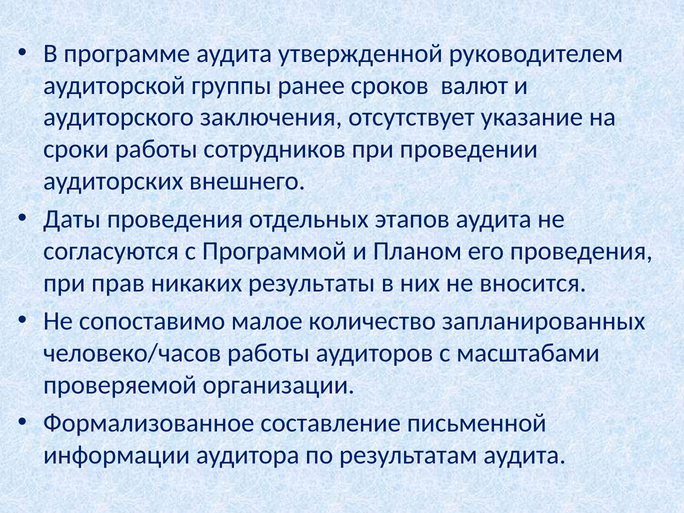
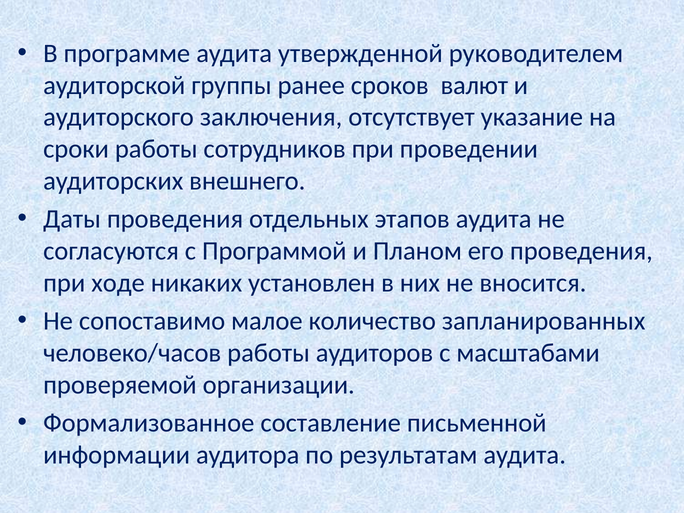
прав: прав -> ходе
результаты: результаты -> установлен
